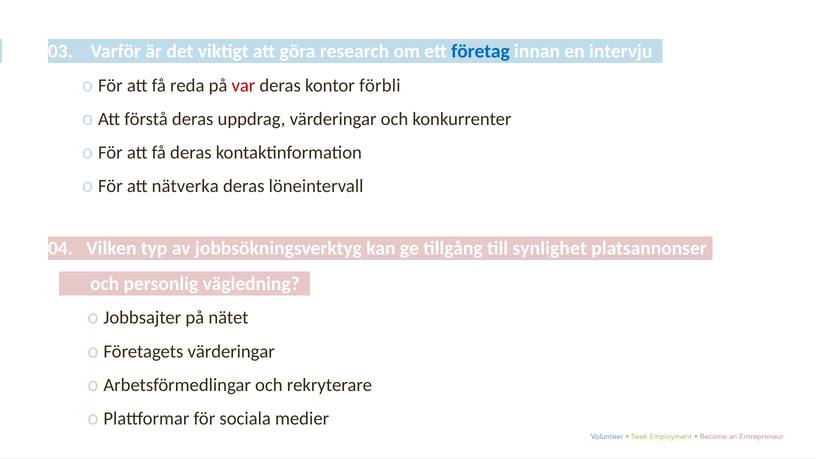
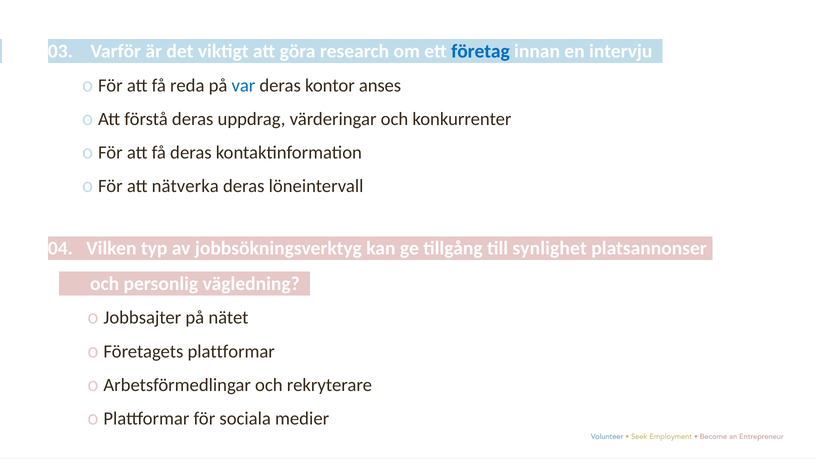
var colour: red -> blue
förbli: förbli -> anses
Företagets värderingar: värderingar -> plattformar
